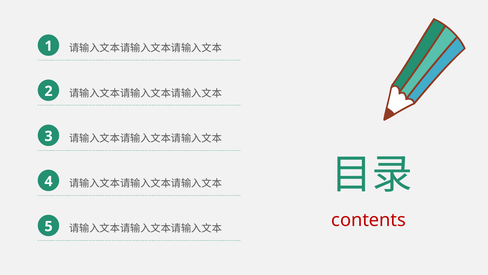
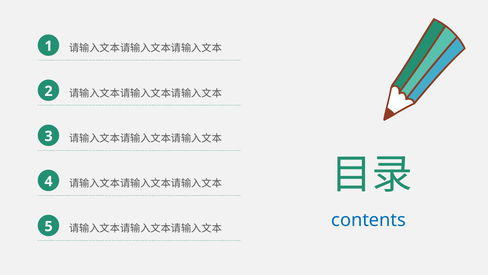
contents colour: red -> blue
